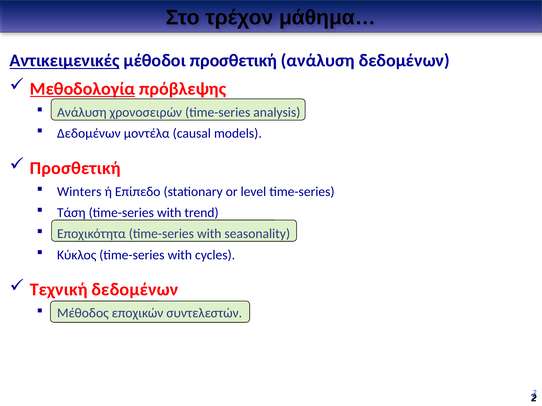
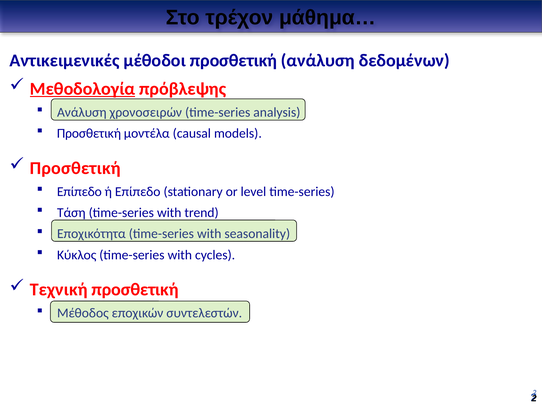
Αντικειμενικές underline: present -> none
Δεδομένων at (89, 134): Δεδομένων -> Προσθετική
Winters at (79, 192): Winters -> Επίπεδο
Τεχνική δεδομένων: δεδομένων -> προσθετική
